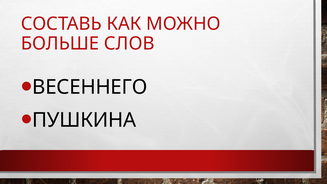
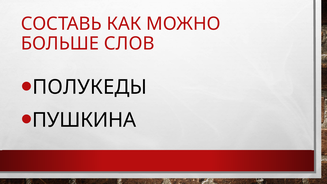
ВЕСЕННЕГО: ВЕСЕННЕГО -> ПОЛУКЕДЫ
